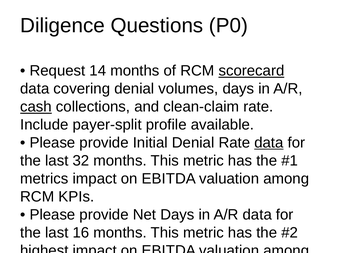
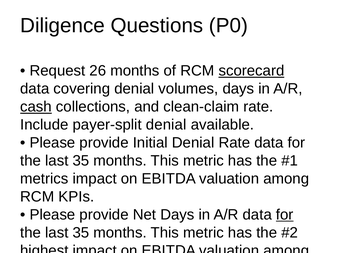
14: 14 -> 26
payer-split profile: profile -> denial
data at (269, 143) underline: present -> none
32 at (81, 161): 32 -> 35
for at (285, 214) underline: none -> present
16 at (81, 232): 16 -> 35
